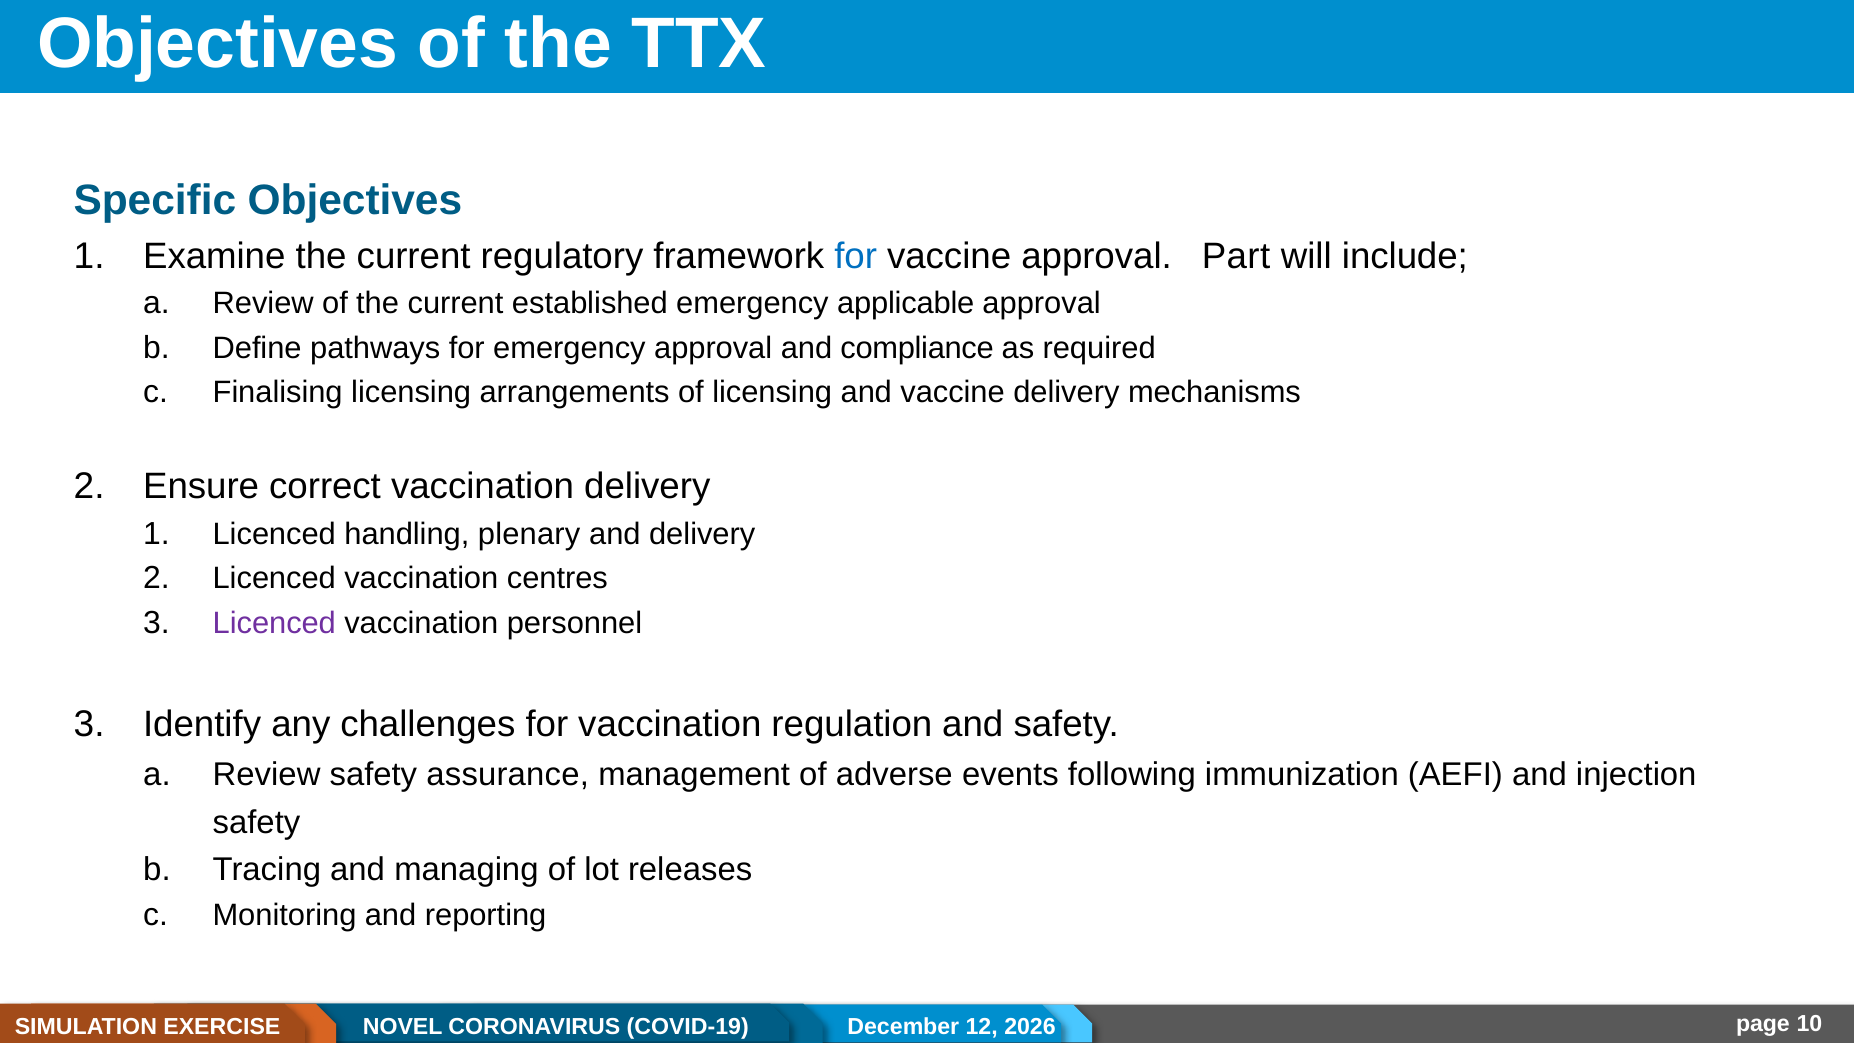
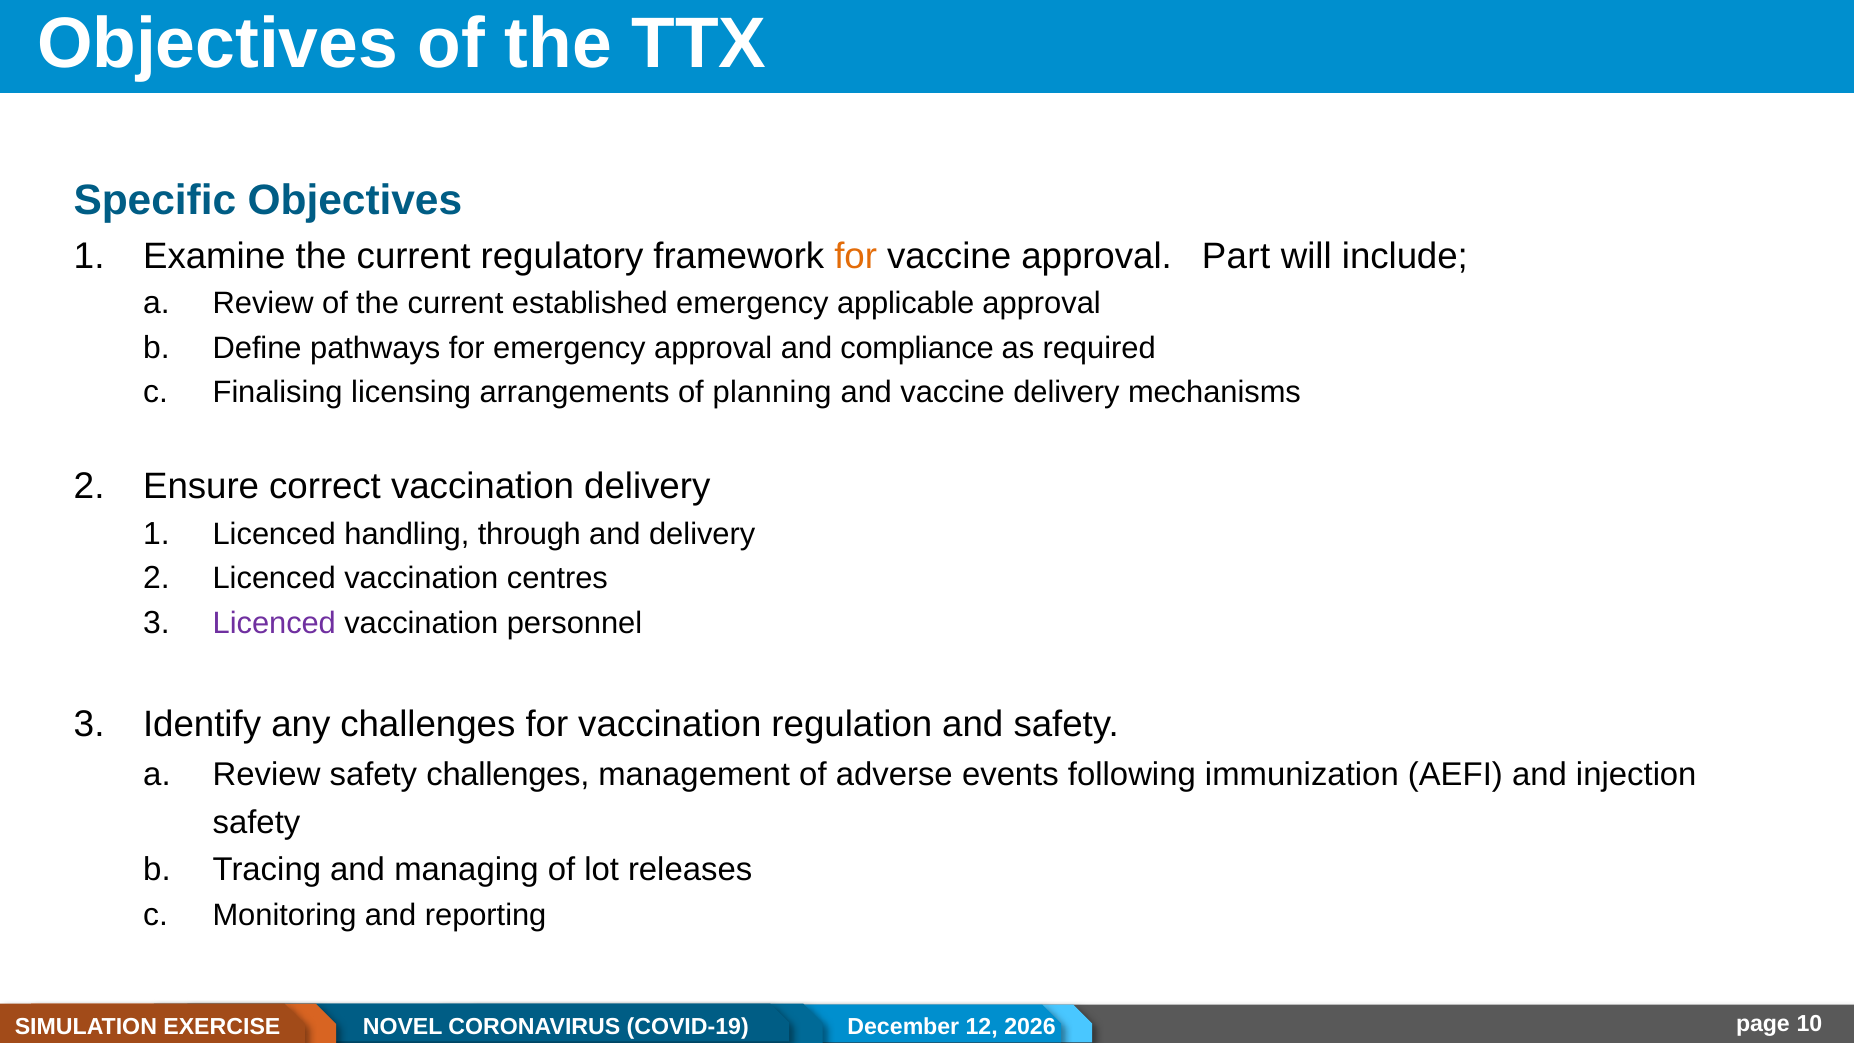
for at (856, 256) colour: blue -> orange
of licensing: licensing -> planning
plenary: plenary -> through
safety assurance: assurance -> challenges
